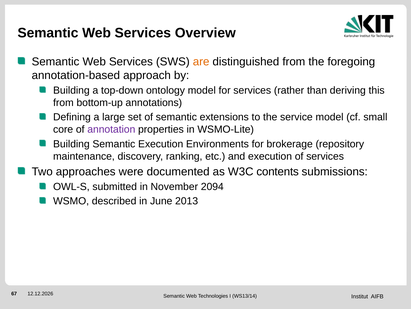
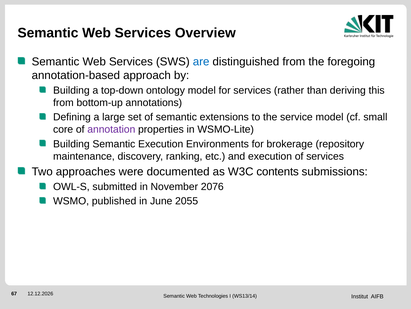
are colour: orange -> blue
2094: 2094 -> 2076
described: described -> published
2013: 2013 -> 2055
